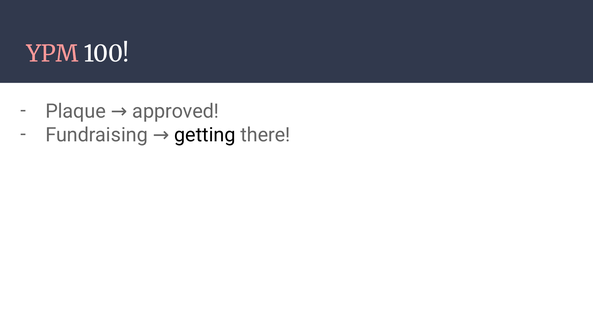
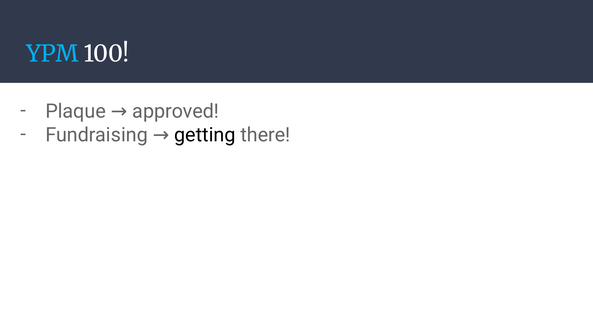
YPM colour: pink -> light blue
